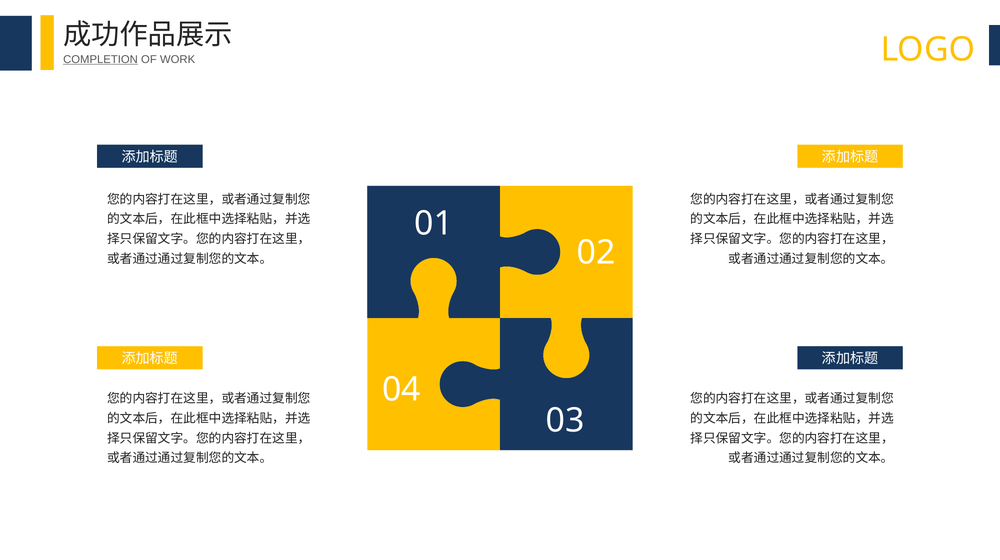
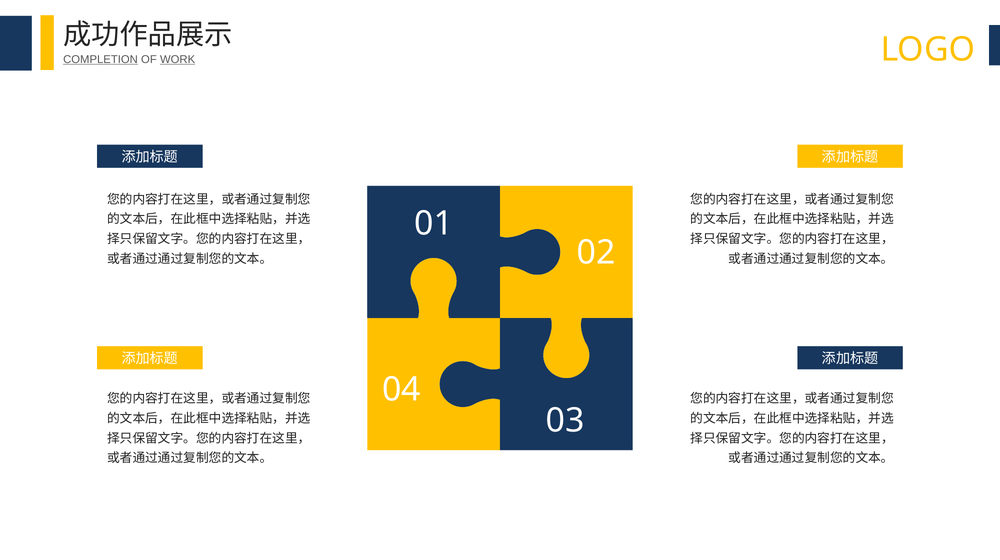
WORK underline: none -> present
